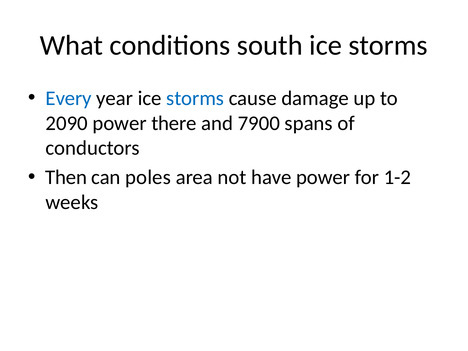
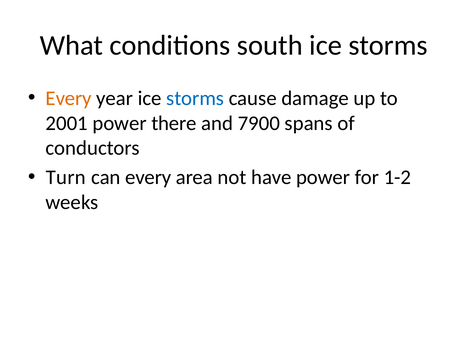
Every at (69, 98) colour: blue -> orange
2090: 2090 -> 2001
Then: Then -> Turn
can poles: poles -> every
